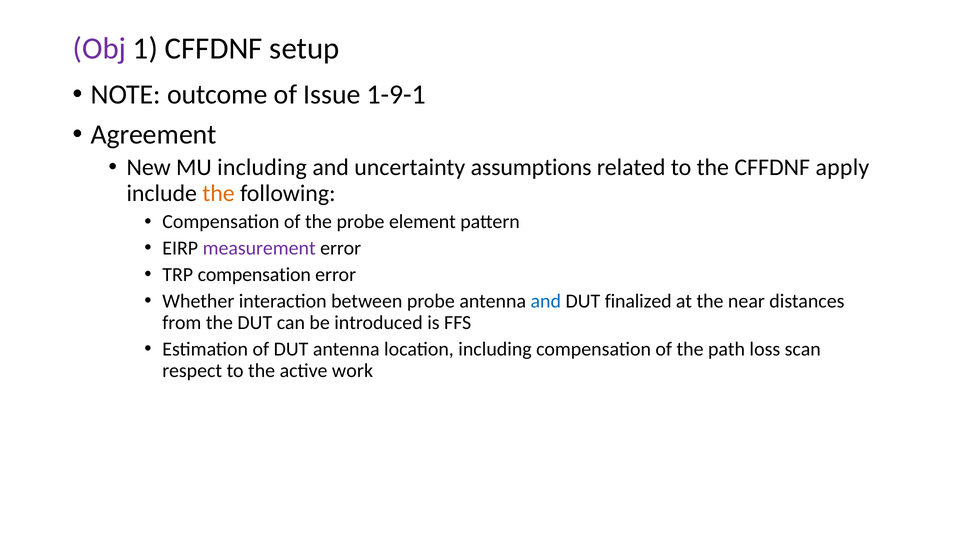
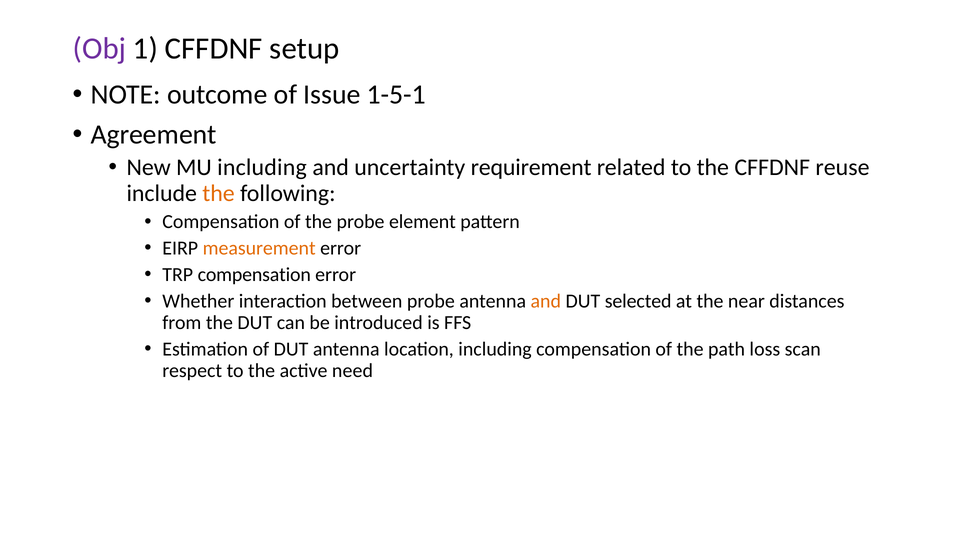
1-9-1: 1-9-1 -> 1-5-1
assumptions: assumptions -> requirement
apply: apply -> reuse
measurement colour: purple -> orange
and at (546, 301) colour: blue -> orange
finalized: finalized -> selected
work: work -> need
